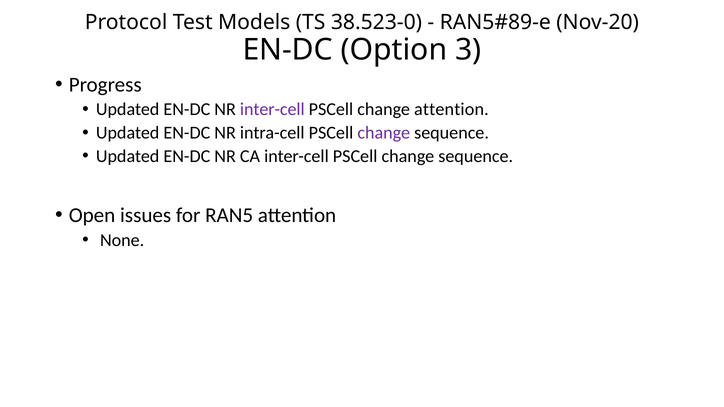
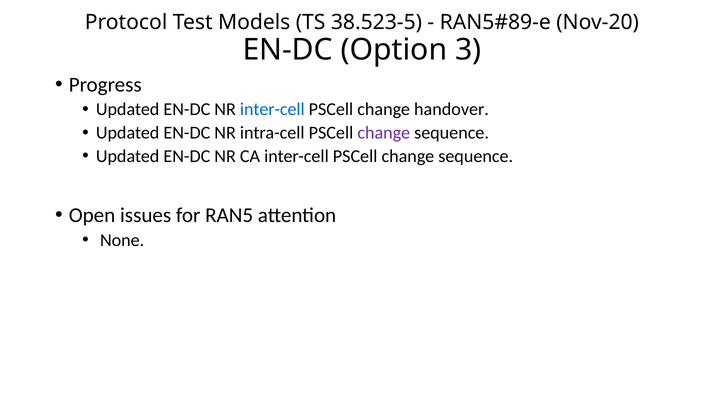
38.523-0: 38.523-0 -> 38.523-5
inter-cell at (272, 110) colour: purple -> blue
change attention: attention -> handover
